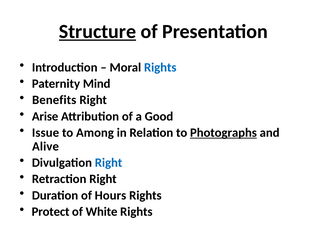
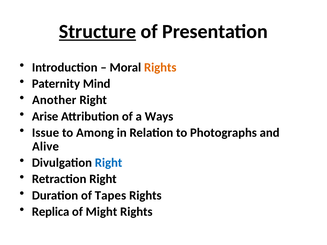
Rights at (160, 67) colour: blue -> orange
Benefits: Benefits -> Another
Good: Good -> Ways
Photographs underline: present -> none
Hours: Hours -> Tapes
Protect: Protect -> Replica
White: White -> Might
